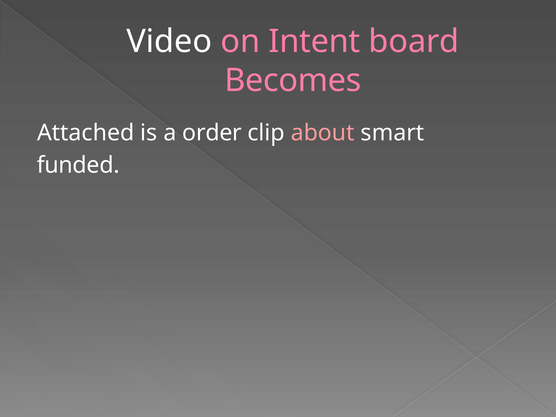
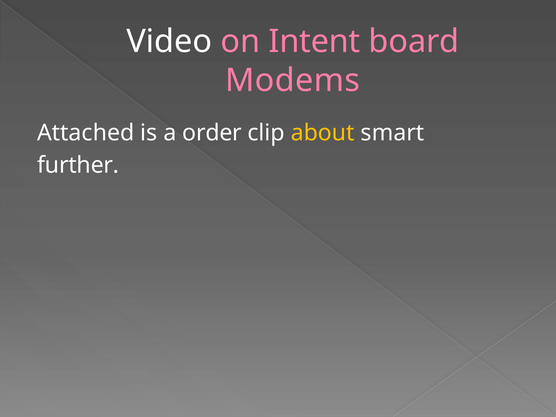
Becomes: Becomes -> Modems
about colour: pink -> yellow
funded: funded -> further
